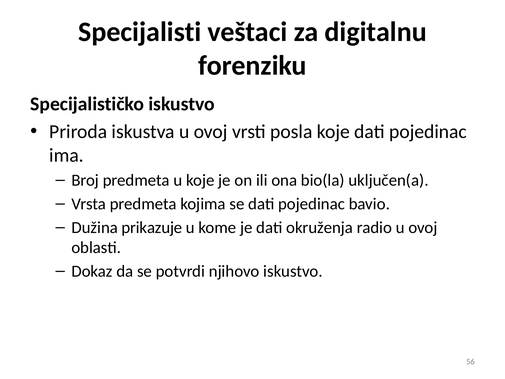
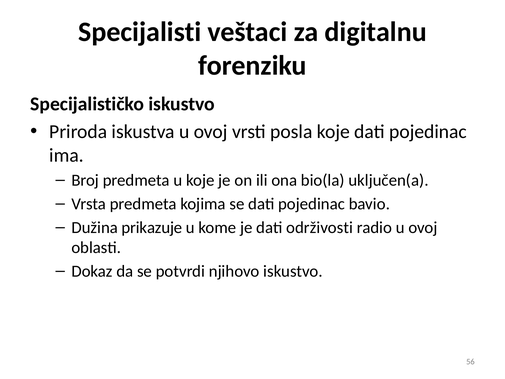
okruženja: okruženja -> održivosti
